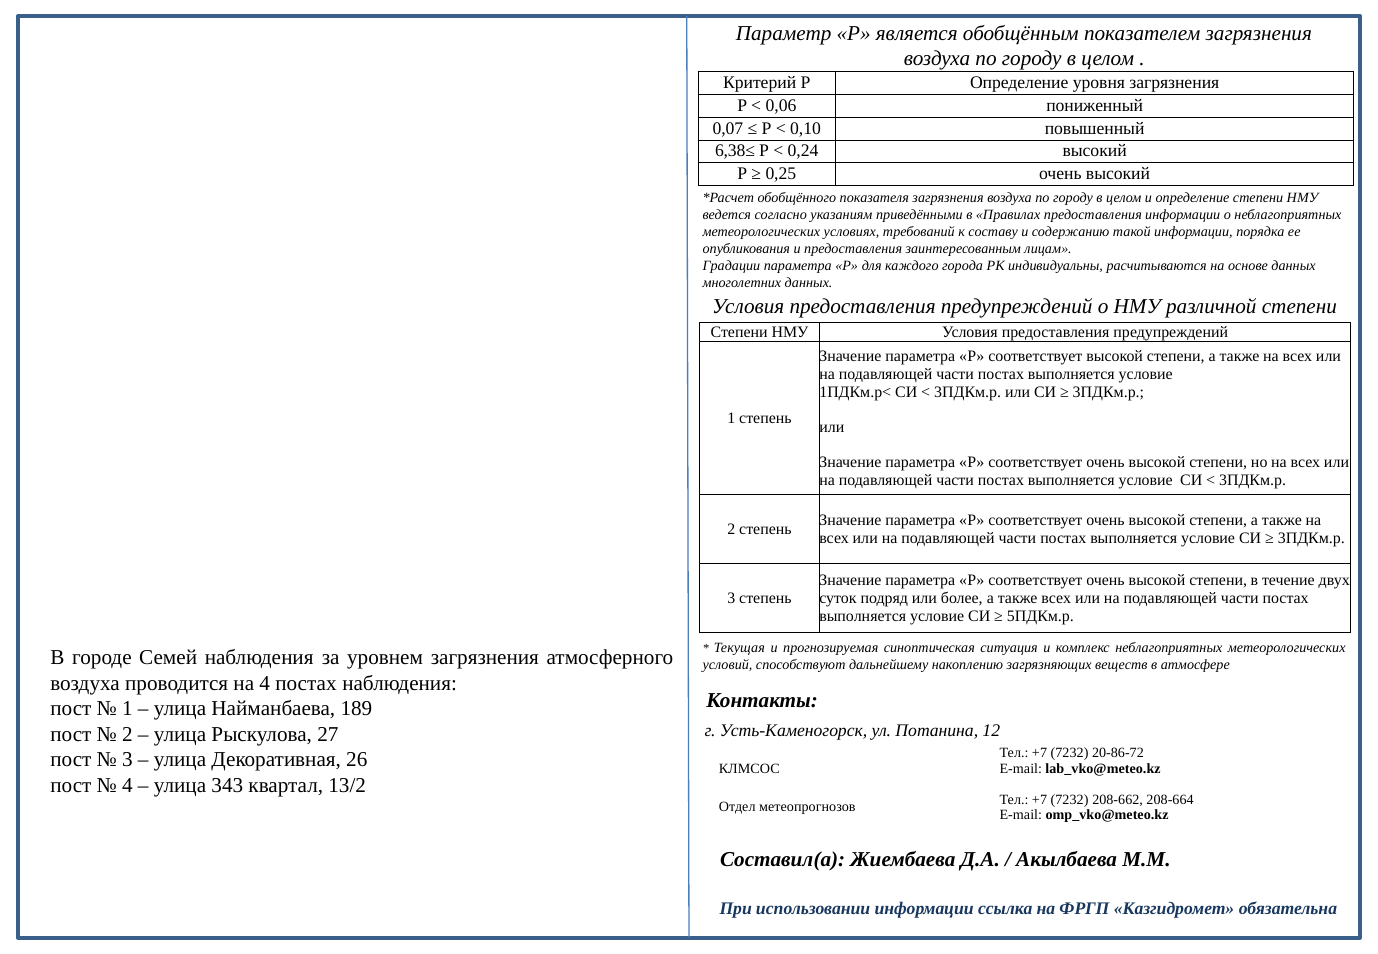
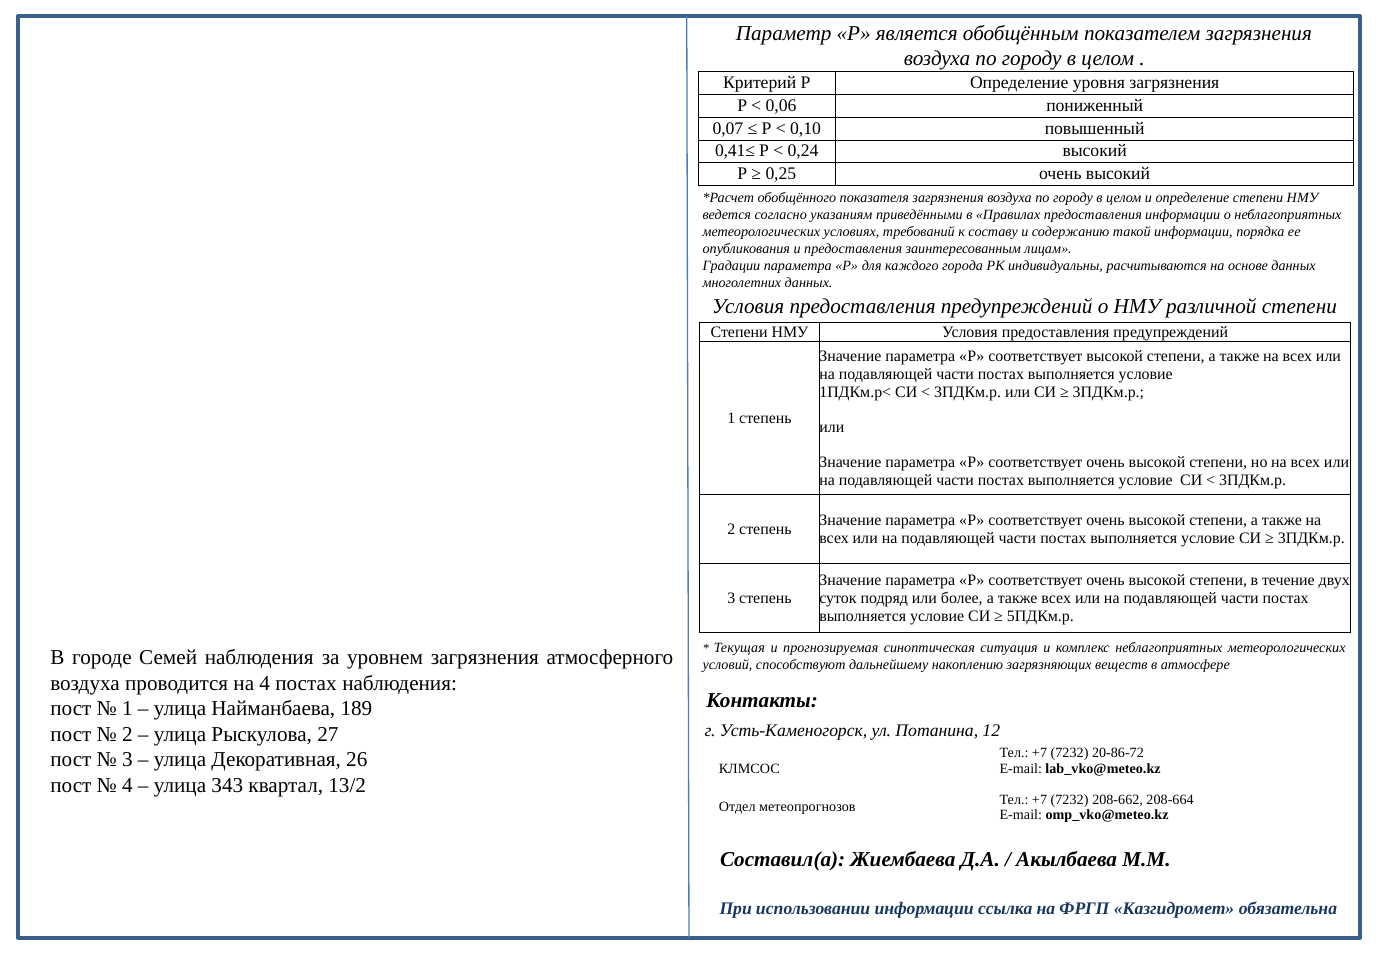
6,38≤: 6,38≤ -> 0,41≤
